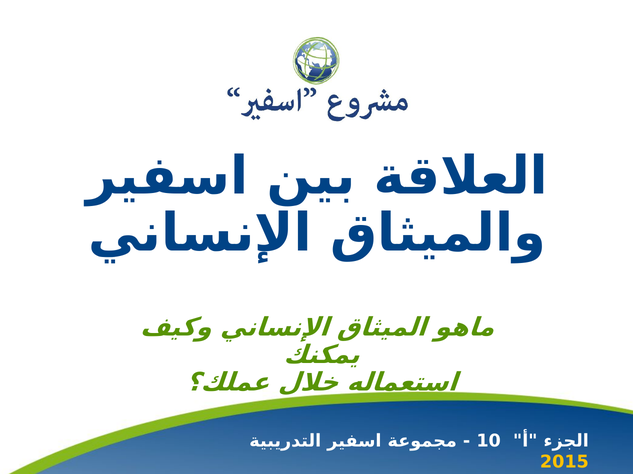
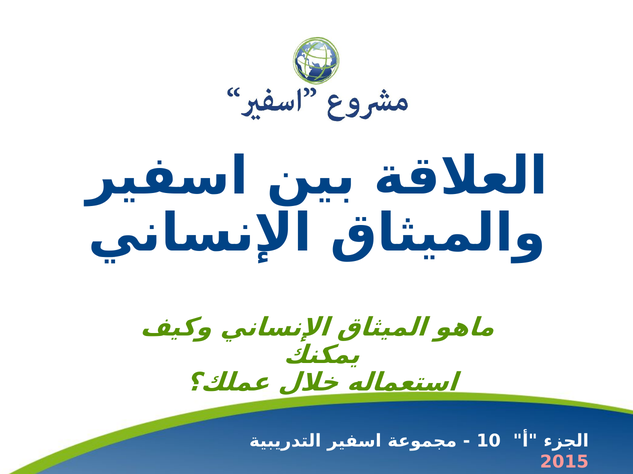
2015 colour: yellow -> pink
